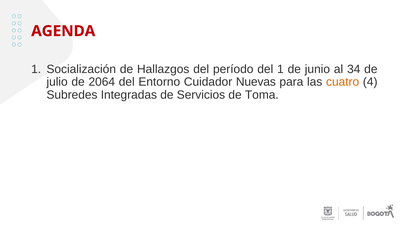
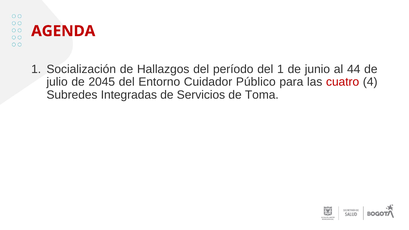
34: 34 -> 44
2064: 2064 -> 2045
Nuevas: Nuevas -> Público
cuatro colour: orange -> red
